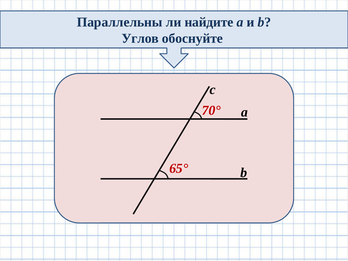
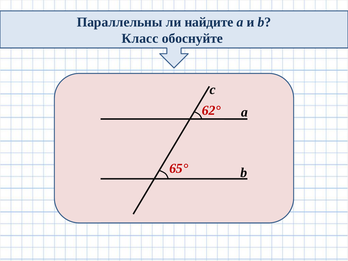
Углов: Углов -> Класс
70°: 70° -> 62°
